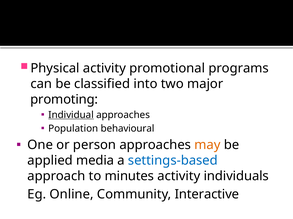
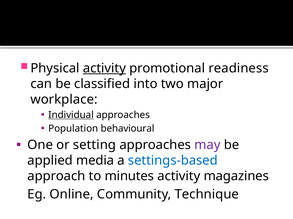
activity at (104, 69) underline: none -> present
programs: programs -> readiness
promoting: promoting -> workplace
person: person -> setting
may colour: orange -> purple
individuals: individuals -> magazines
Interactive: Interactive -> Technique
